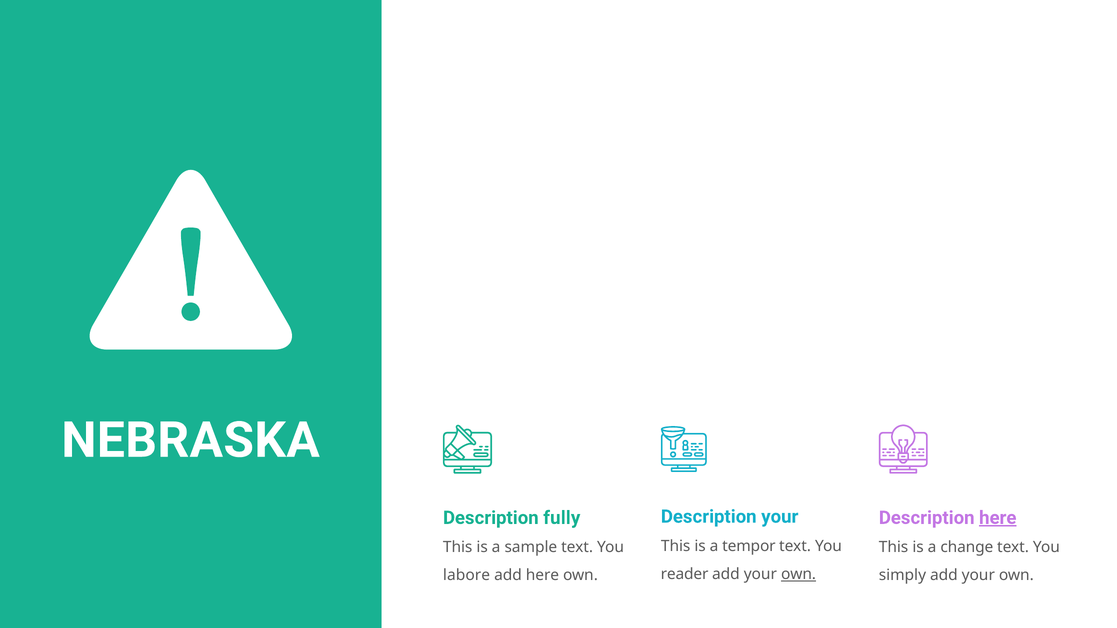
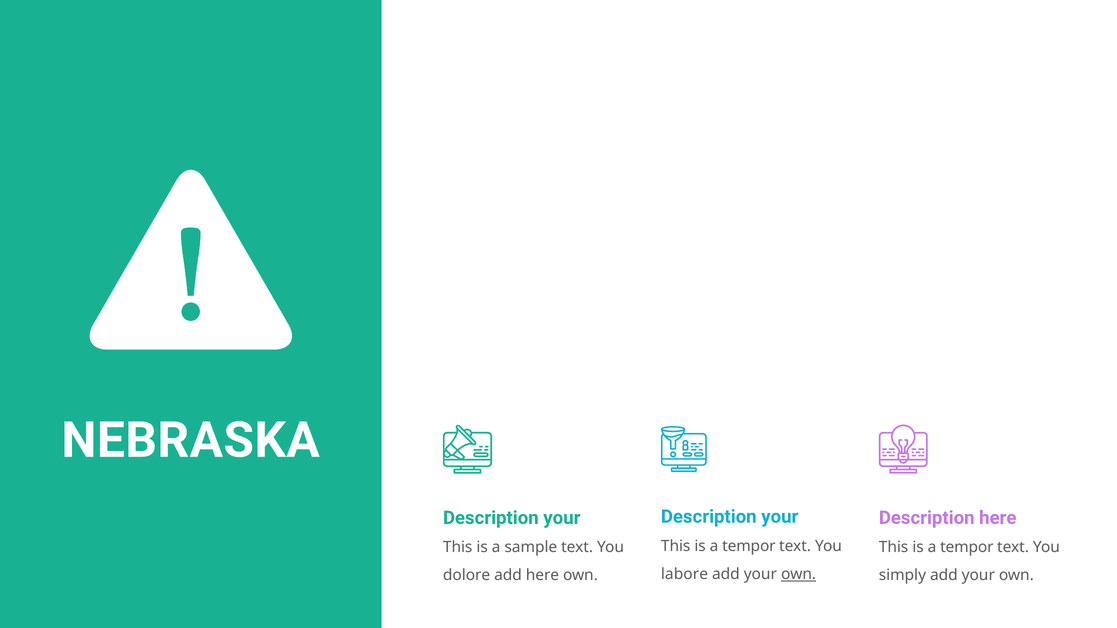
fully at (562, 518): fully -> your
here at (998, 518) underline: present -> none
change at (967, 548): change -> tempor
reader: reader -> labore
labore: labore -> dolore
